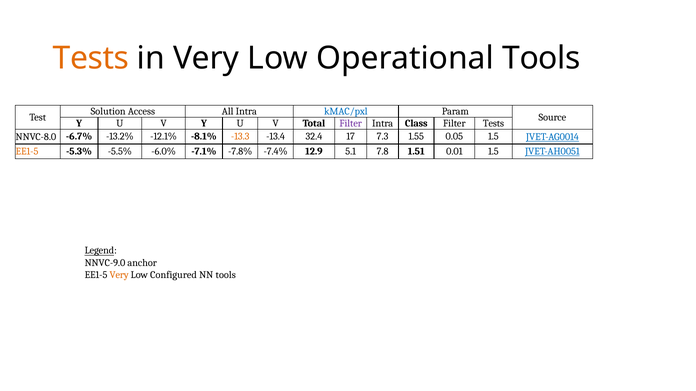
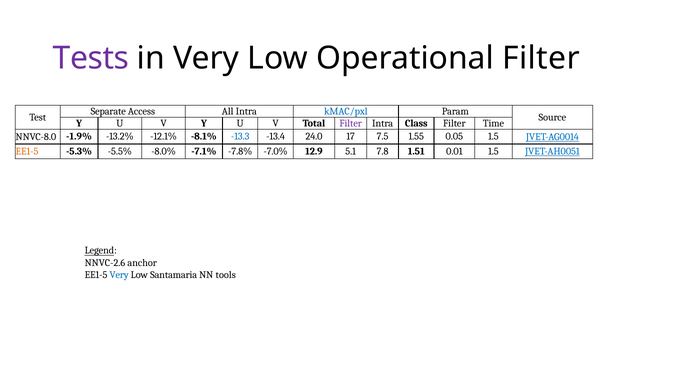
Tests at (91, 58) colour: orange -> purple
Operational Tools: Tools -> Filter
Solution: Solution -> Separate
Filter Tests: Tests -> Time
-6.7%: -6.7% -> -1.9%
-13.3 colour: orange -> blue
32.4: 32.4 -> 24.0
7.3: 7.3 -> 7.5
-6.0%: -6.0% -> -8.0%
-7.4%: -7.4% -> -7.0%
NNVC-9.0: NNVC-9.0 -> NNVC-2.6
Very at (119, 275) colour: orange -> blue
Configured: Configured -> Santamaria
